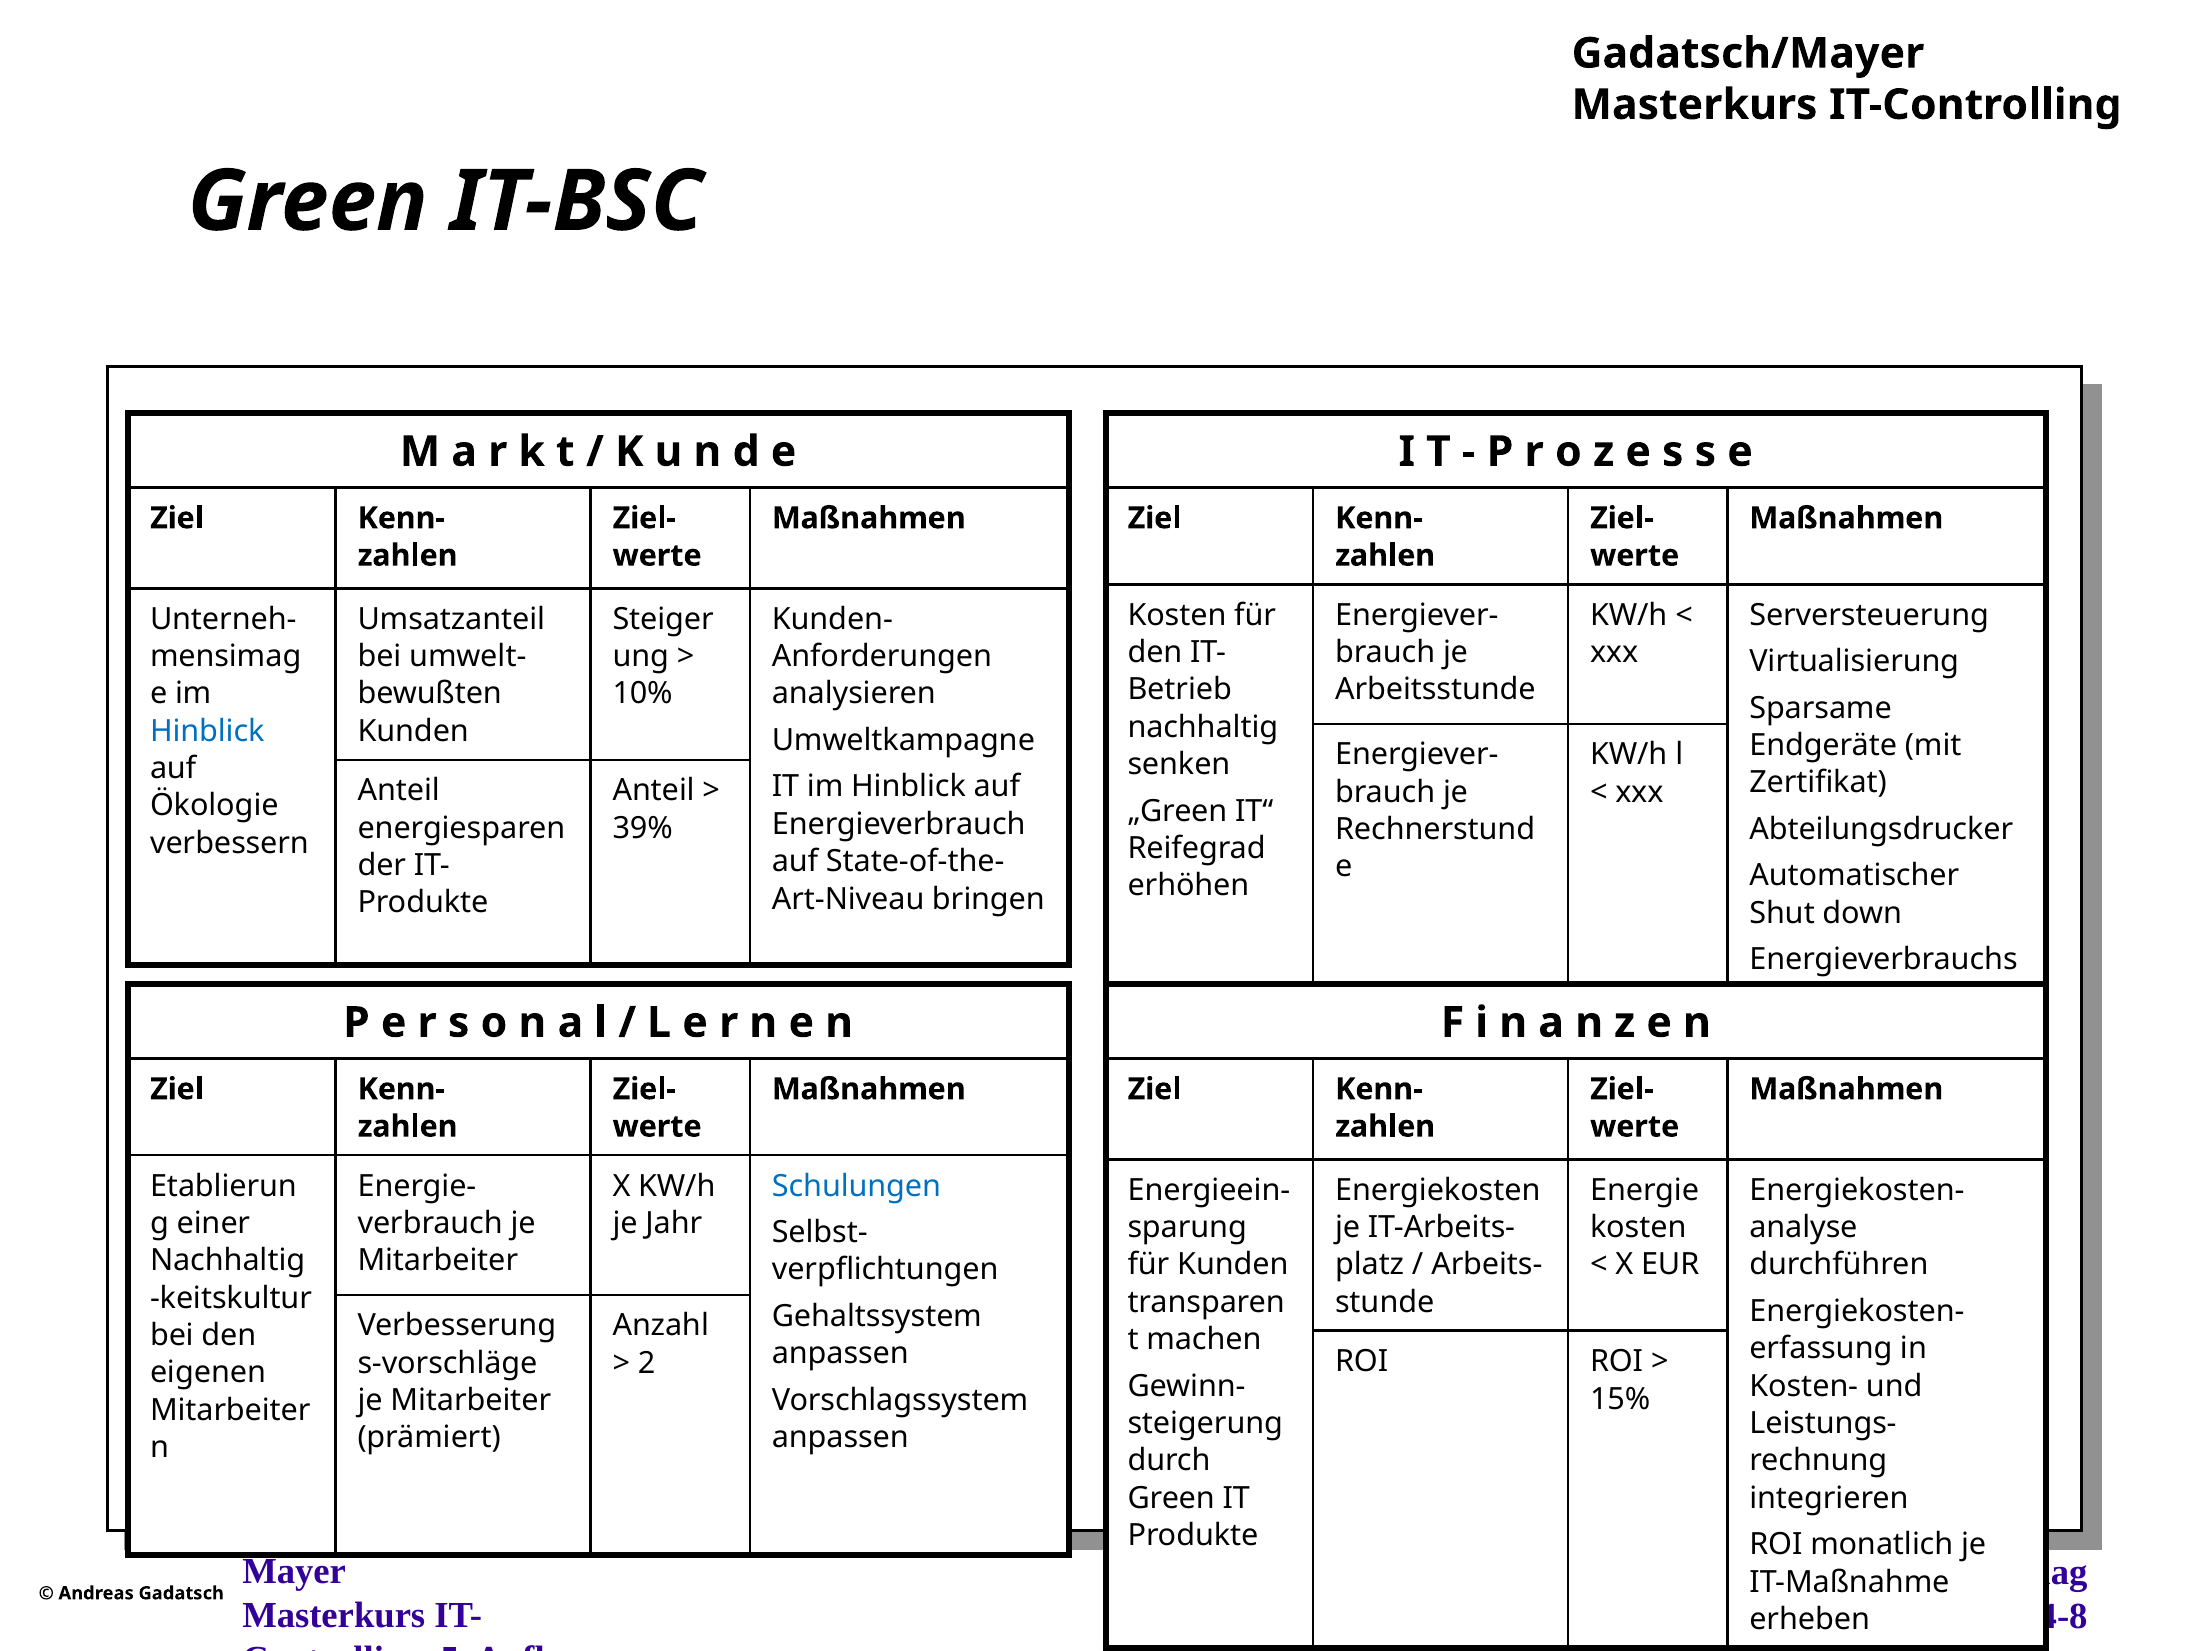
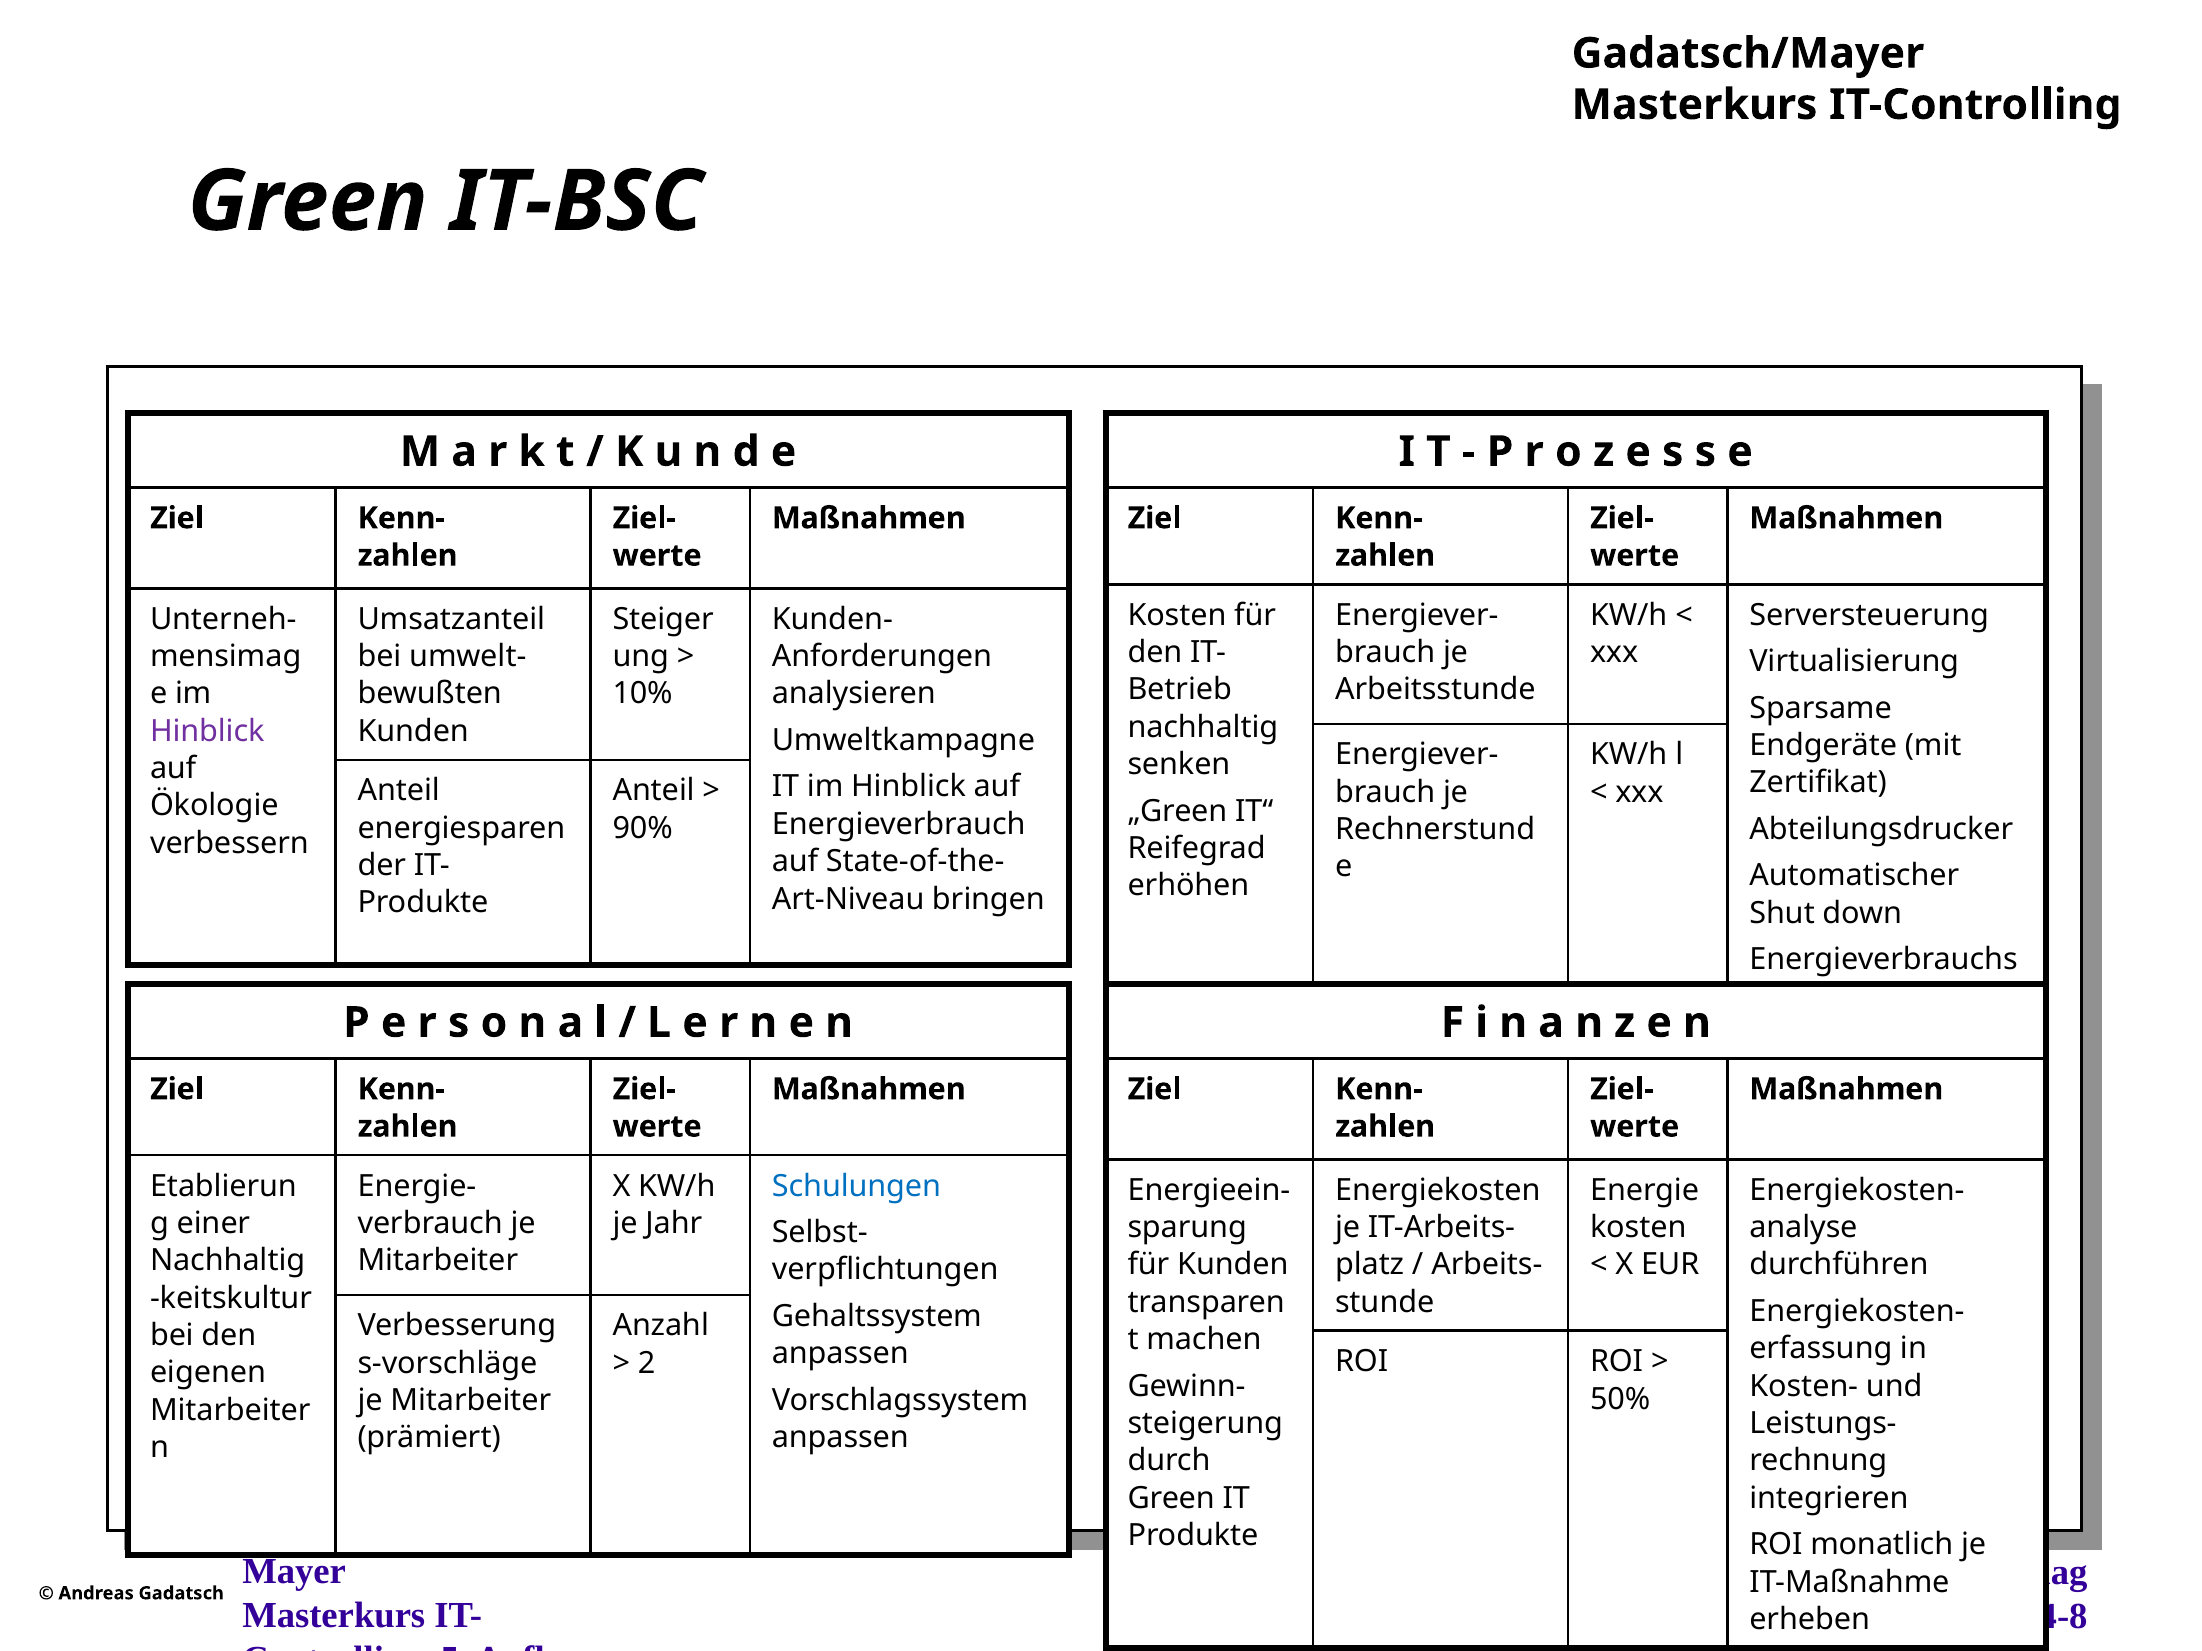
Hinblick at (207, 731) colour: blue -> purple
39%: 39% -> 90%
15%: 15% -> 50%
